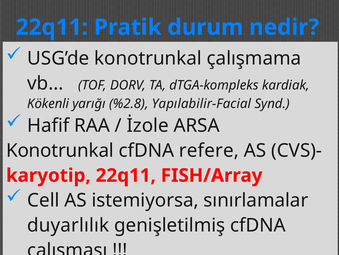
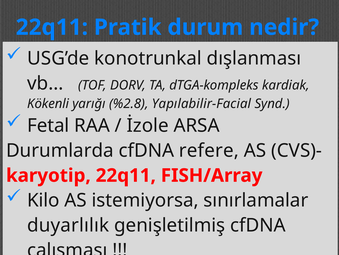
çalışmama: çalışmama -> dışlanması
Hafif: Hafif -> Fetal
Konotrunkal at (60, 150): Konotrunkal -> Durumlarda
Cell: Cell -> Kilo
